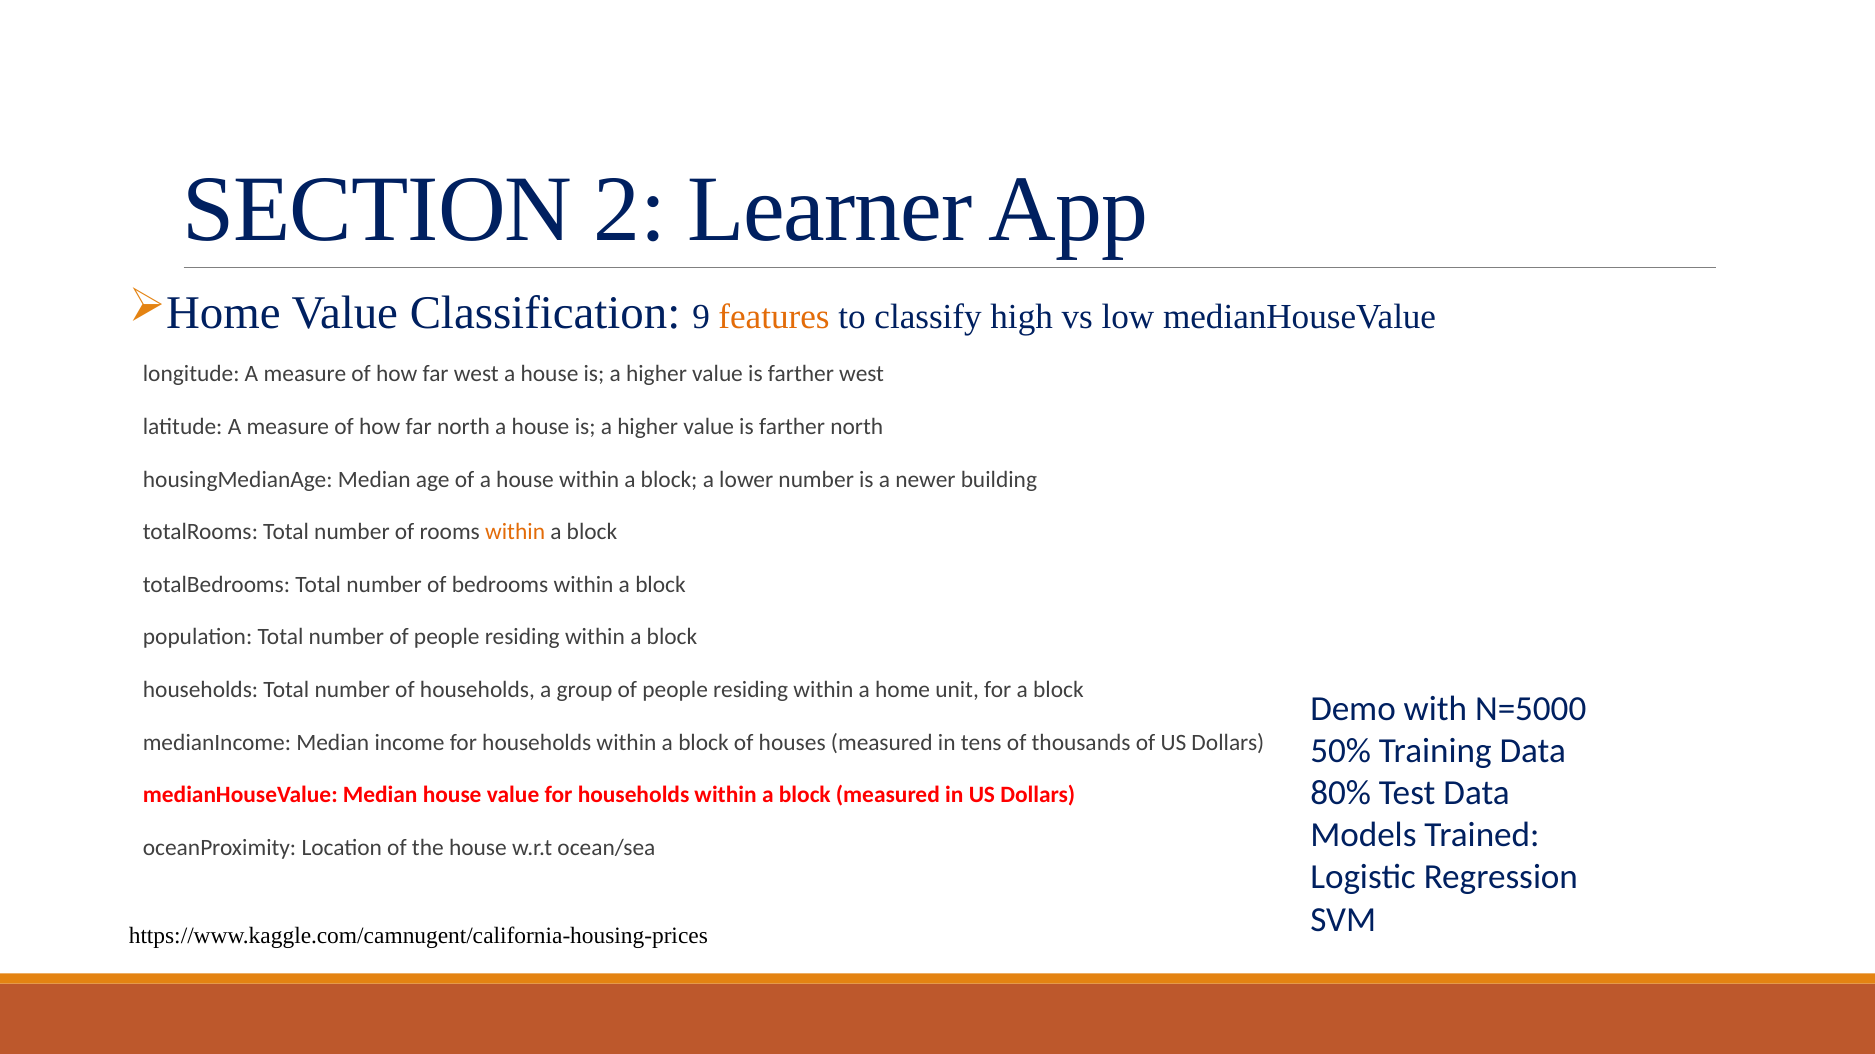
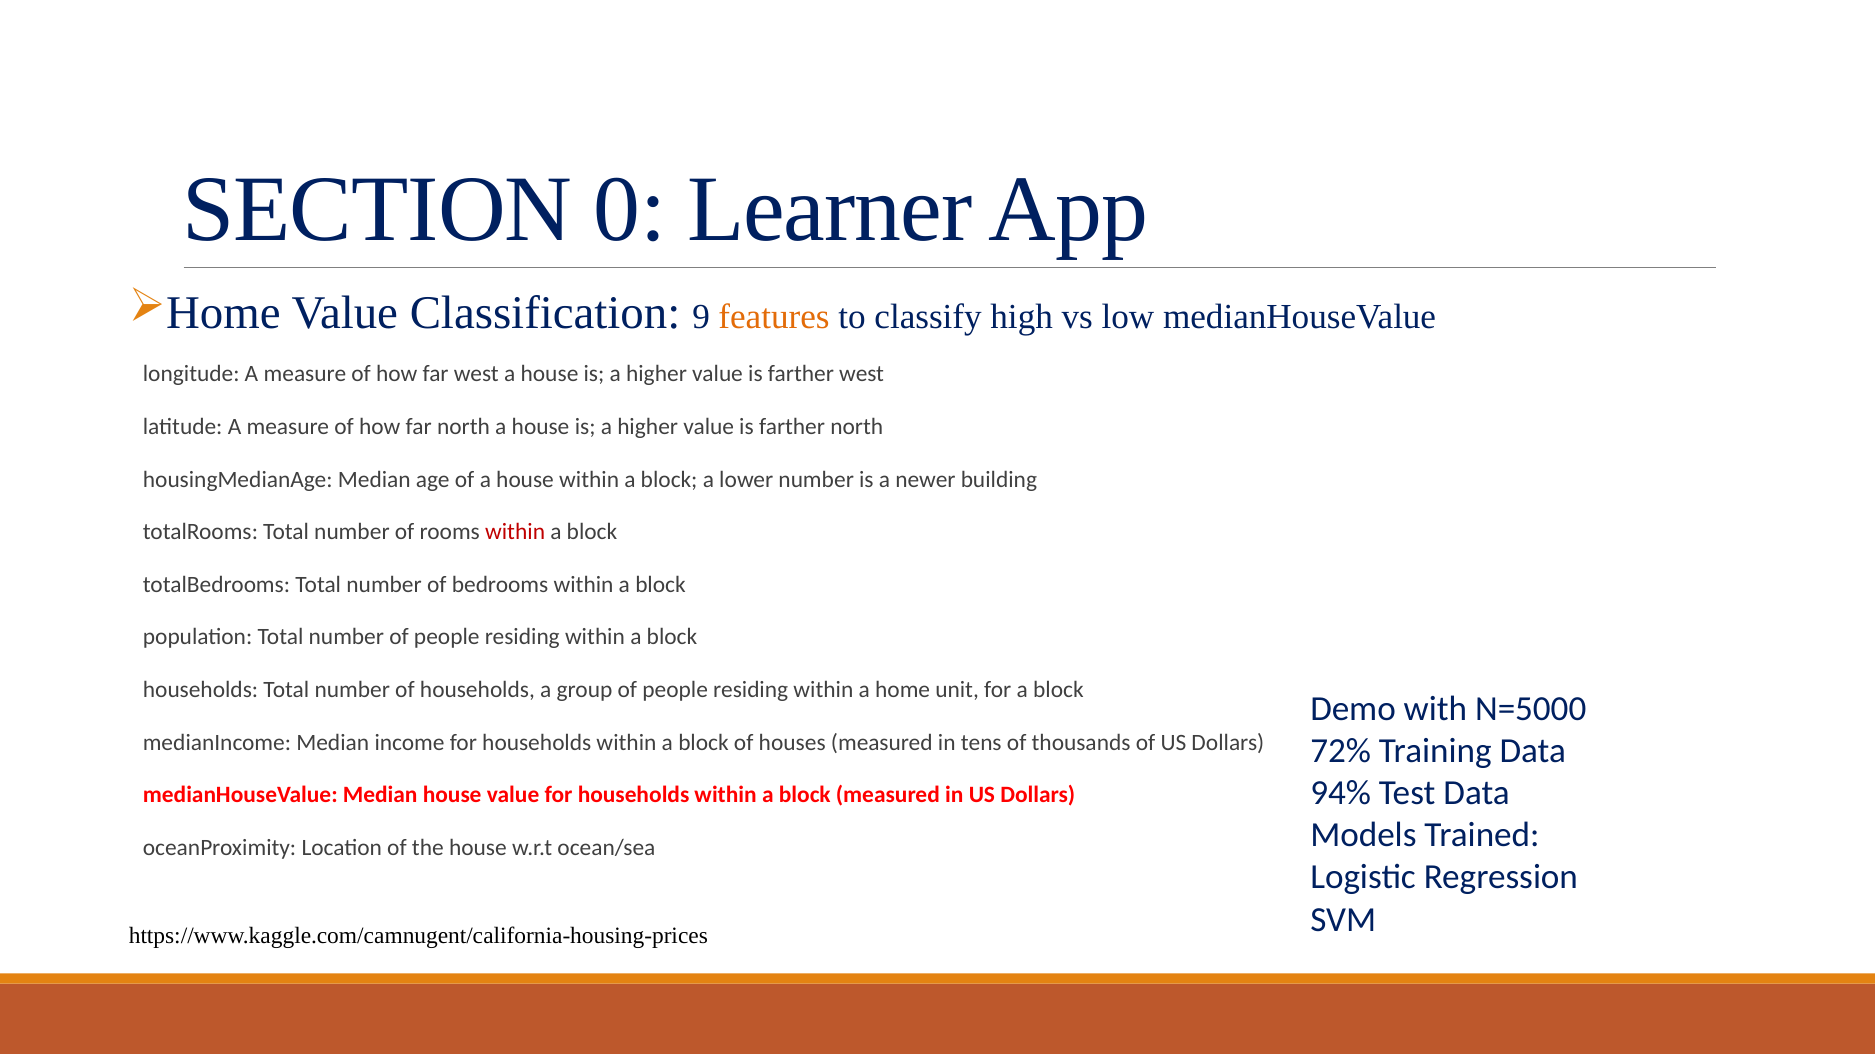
2: 2 -> 0
within at (515, 532) colour: orange -> red
50%: 50% -> 72%
80%: 80% -> 94%
